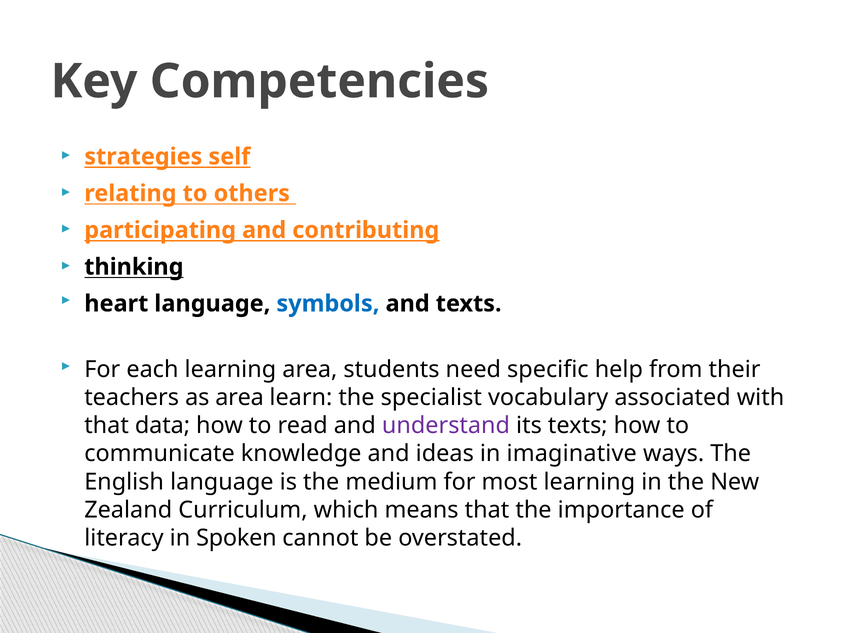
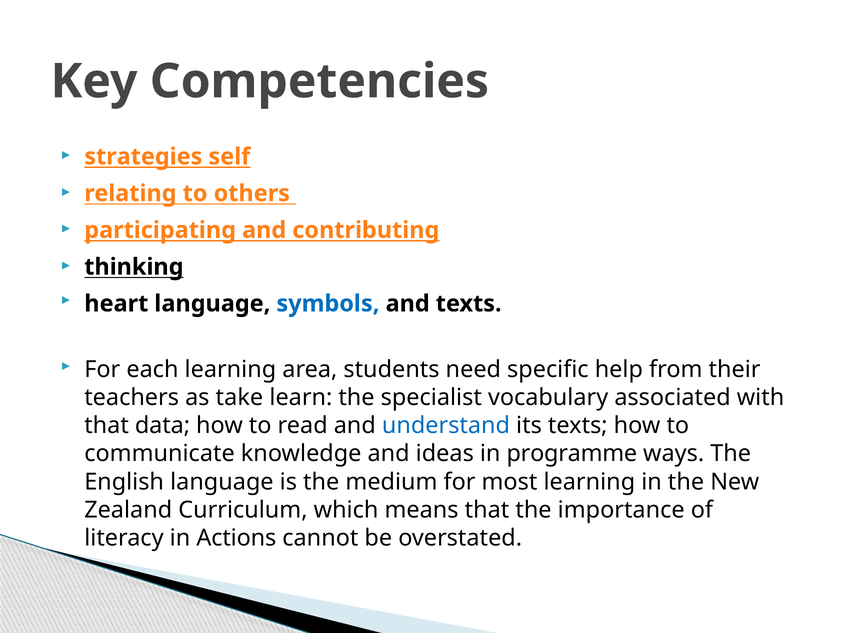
as area: area -> take
understand colour: purple -> blue
imaginative: imaginative -> programme
Spoken: Spoken -> Actions
